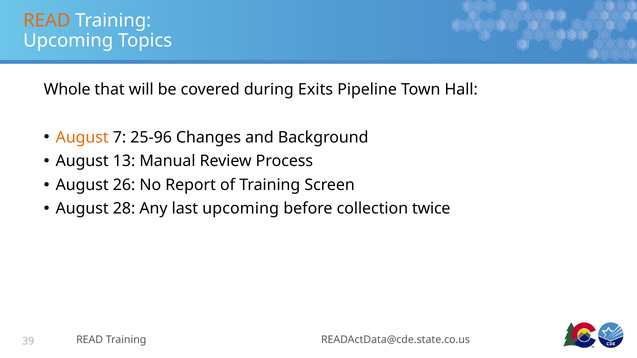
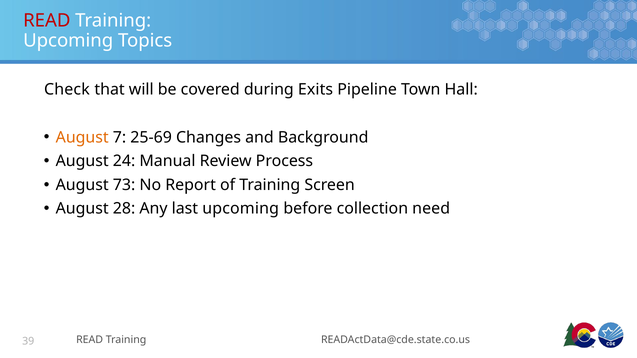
READ at (47, 21) colour: orange -> red
Whole: Whole -> Check
25-96: 25-96 -> 25-69
13: 13 -> 24
26: 26 -> 73
twice: twice -> need
